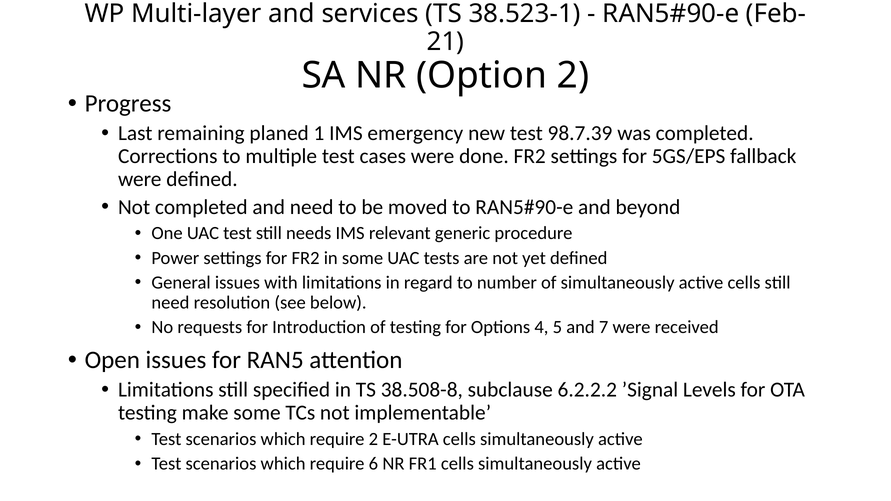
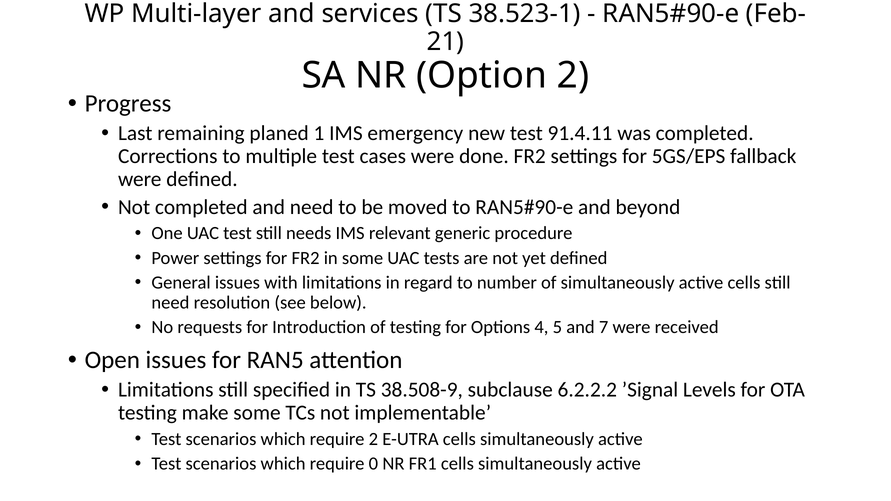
98.7.39: 98.7.39 -> 91.4.11
38.508-8: 38.508-8 -> 38.508-9
6: 6 -> 0
